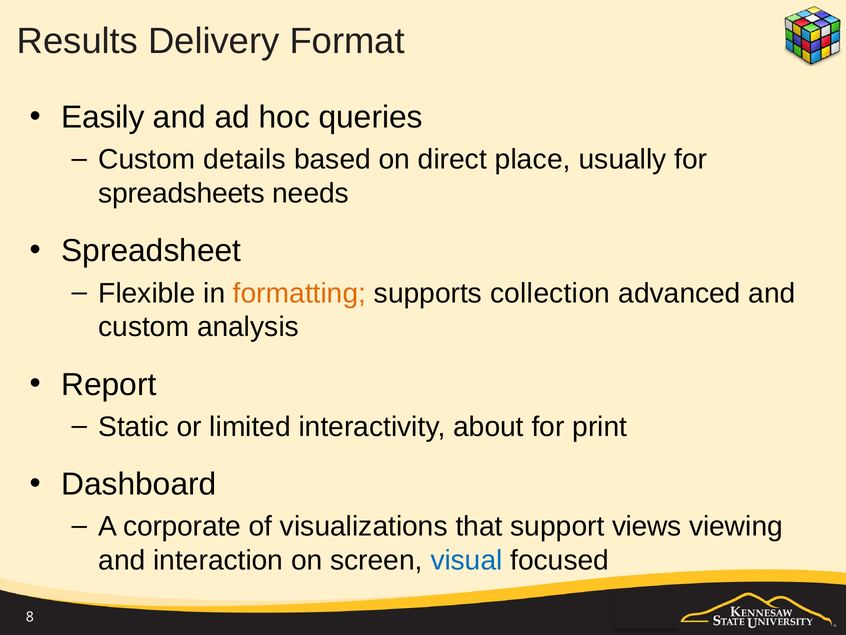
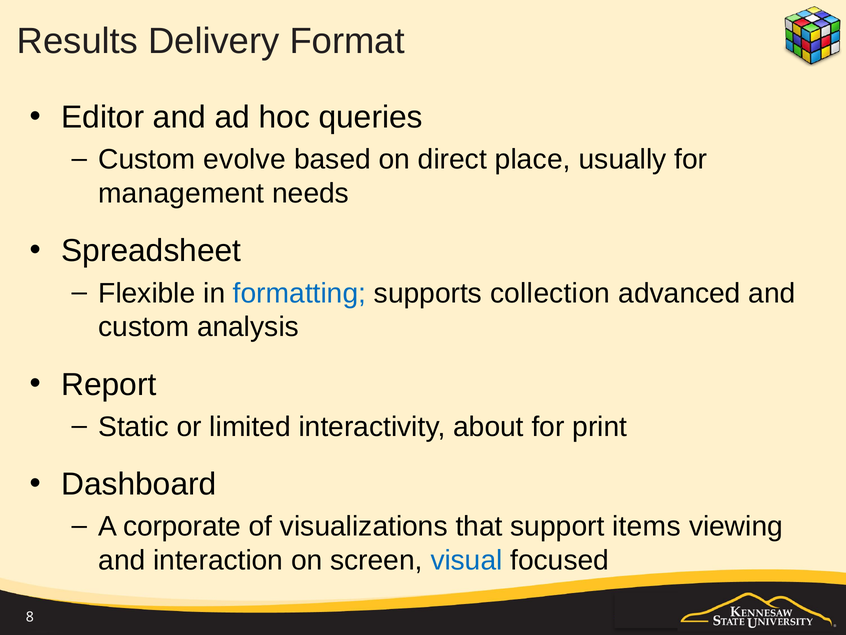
Easily: Easily -> Editor
details: details -> evolve
spreadsheets: spreadsheets -> management
formatting colour: orange -> blue
views: views -> items
